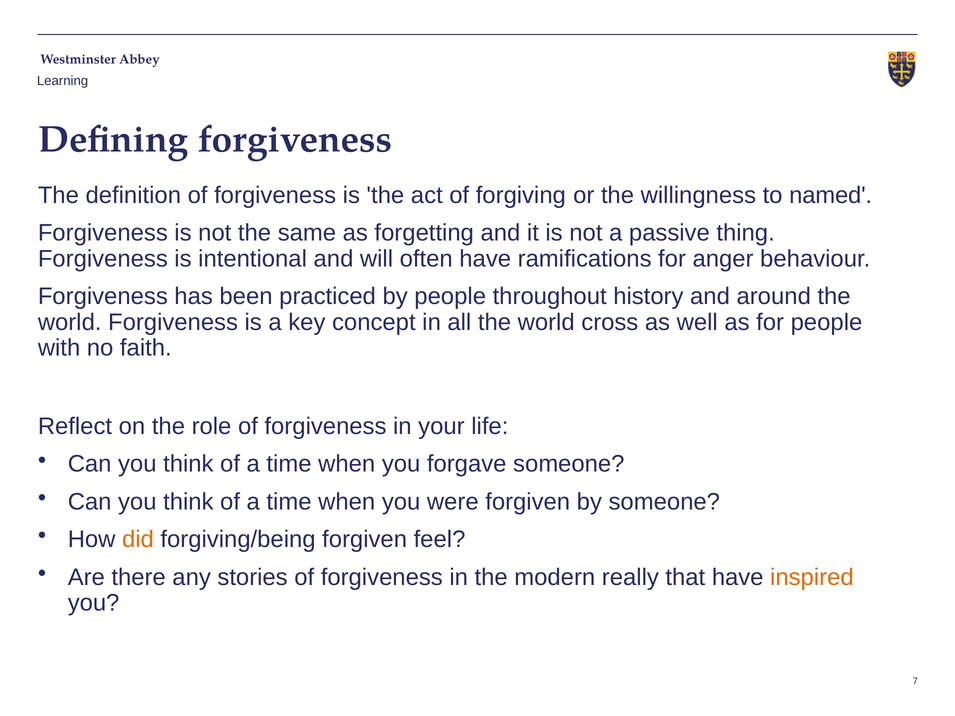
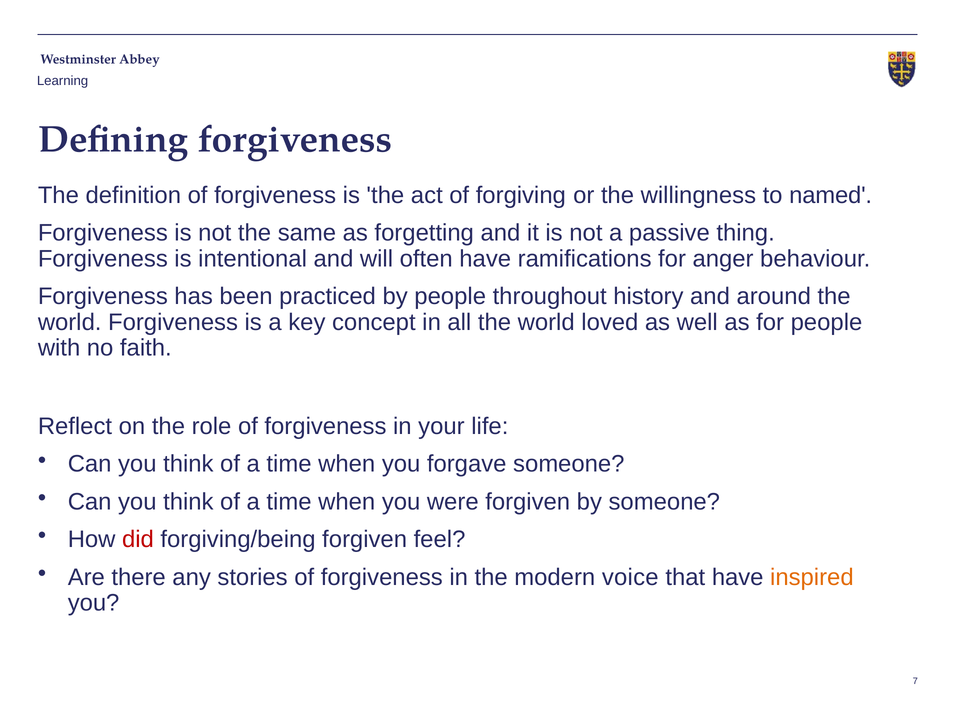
cross: cross -> loved
did colour: orange -> red
really: really -> voice
